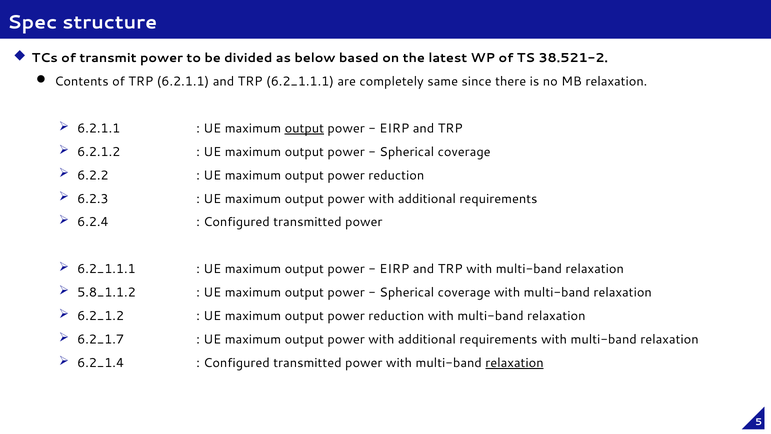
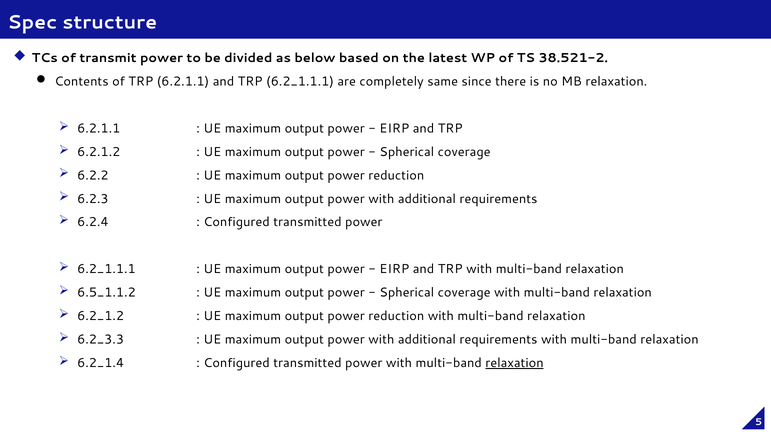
output at (304, 128) underline: present -> none
5.8_1.1.2: 5.8_1.1.2 -> 6.5_1.1.2
6.2_1.7: 6.2_1.7 -> 6.2_3.3
